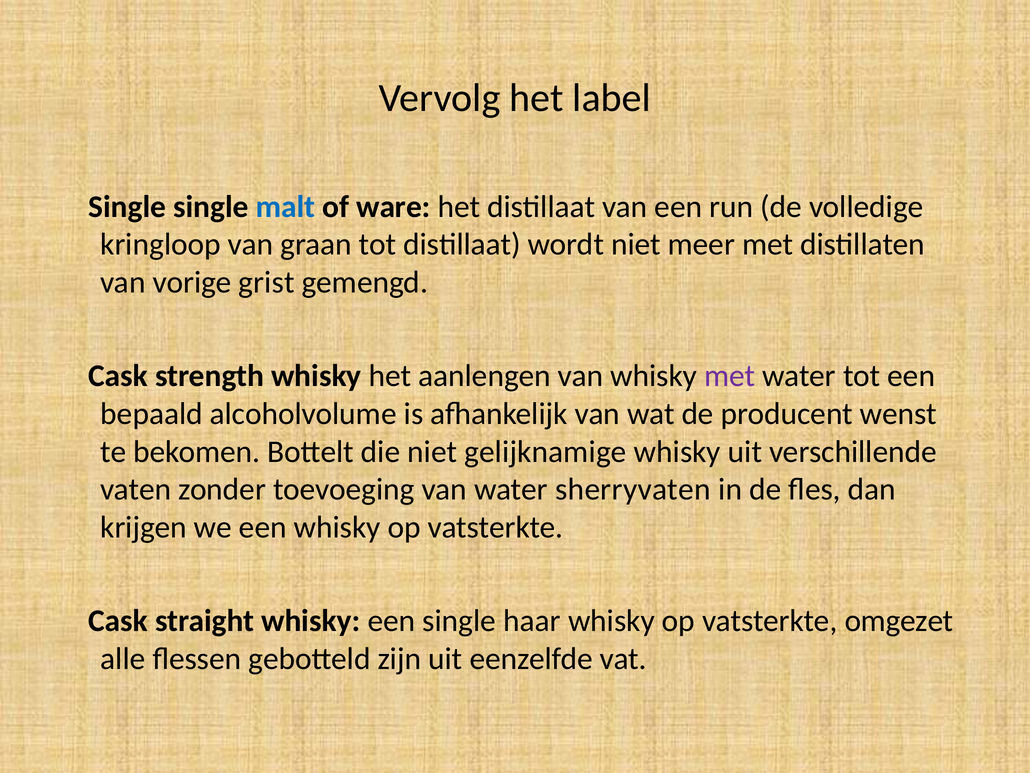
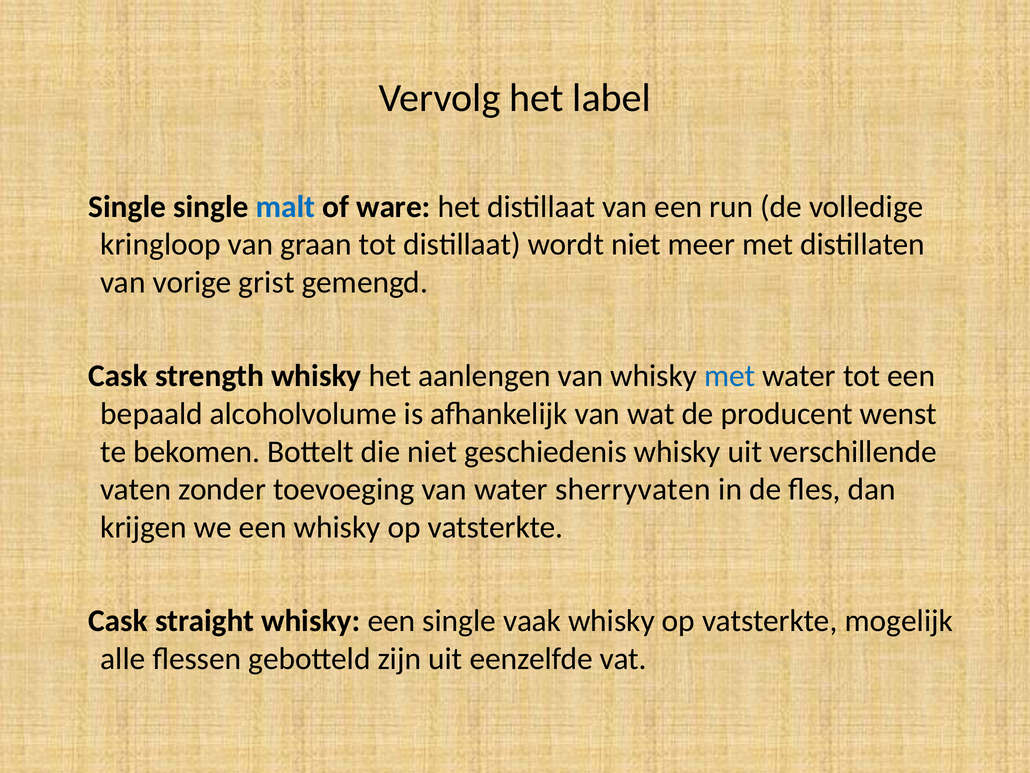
met at (730, 376) colour: purple -> blue
gelijknamige: gelijknamige -> geschiedenis
haar: haar -> vaak
omgezet: omgezet -> mogelijk
